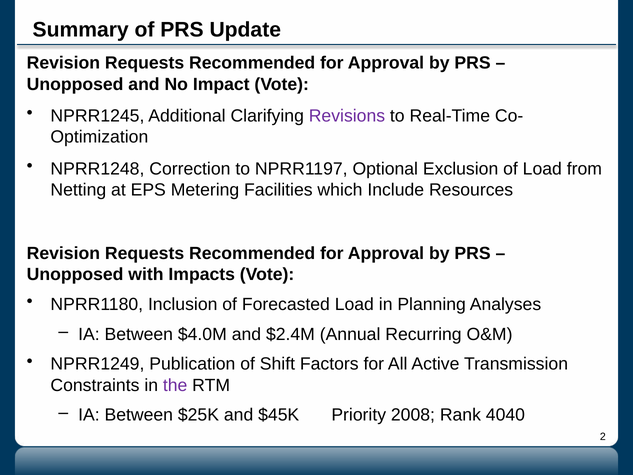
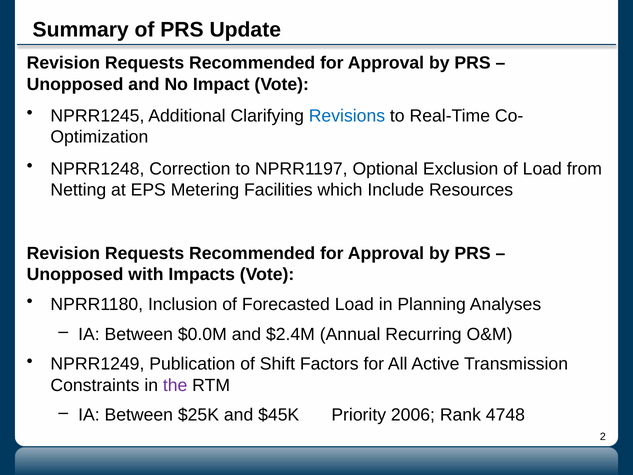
Revisions colour: purple -> blue
$4.0M: $4.0M -> $0.0M
2008: 2008 -> 2006
4040: 4040 -> 4748
